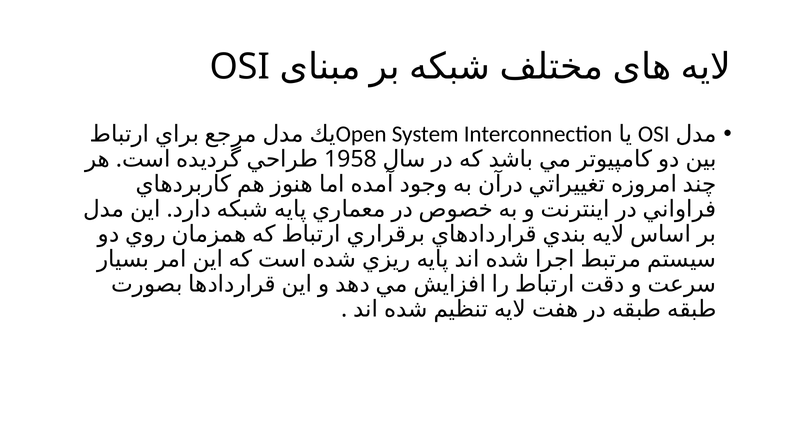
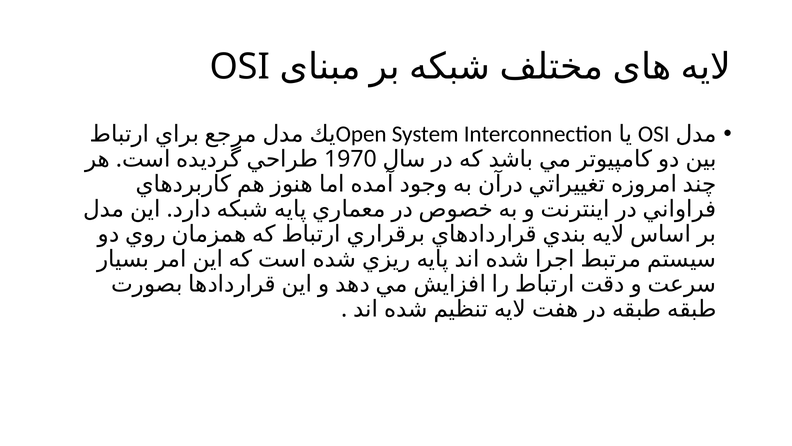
1958: 1958 -> 1970
